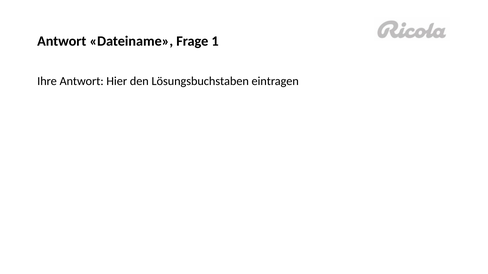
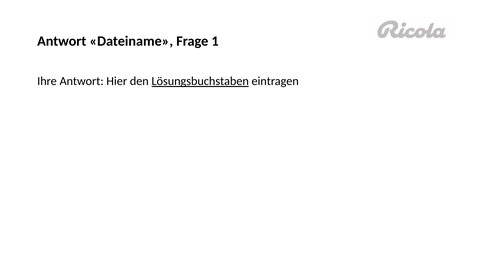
Lösungsbuchstaben underline: none -> present
